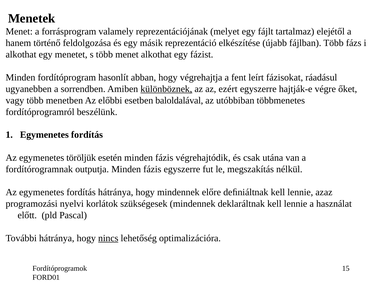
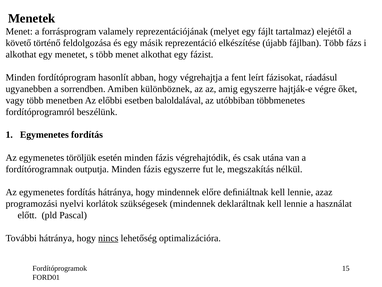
hanem: hanem -> követő
különböznek underline: present -> none
ezért: ezért -> amig
